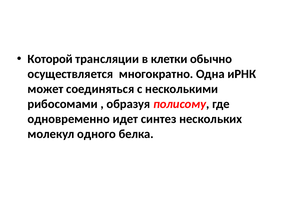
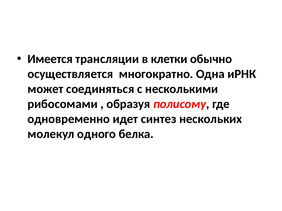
Которой: Которой -> Имеется
